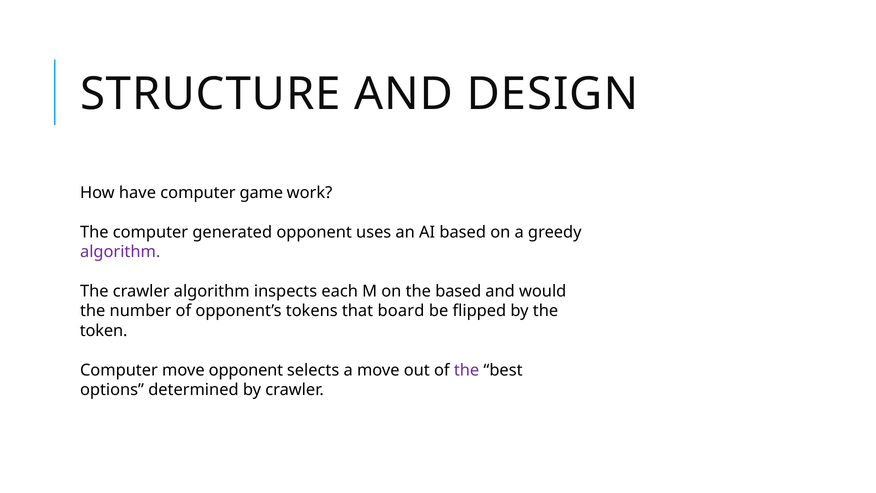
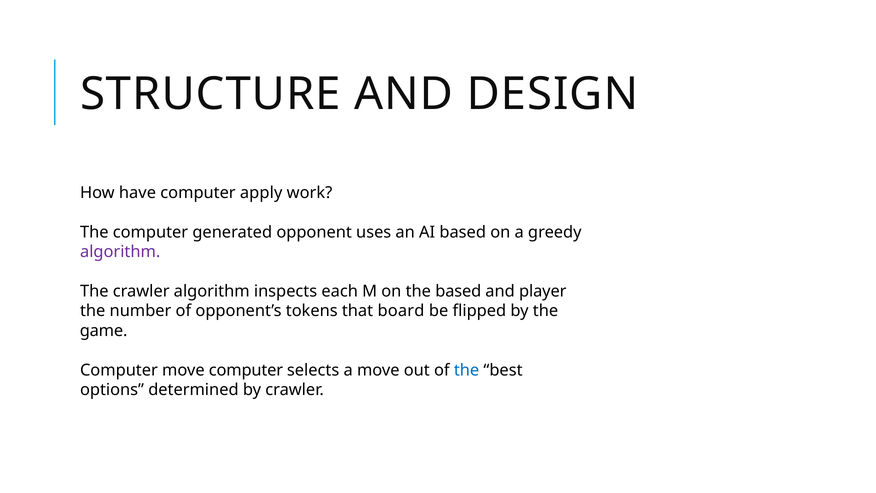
game: game -> apply
would: would -> player
token: token -> game
move opponent: opponent -> computer
the at (467, 370) colour: purple -> blue
